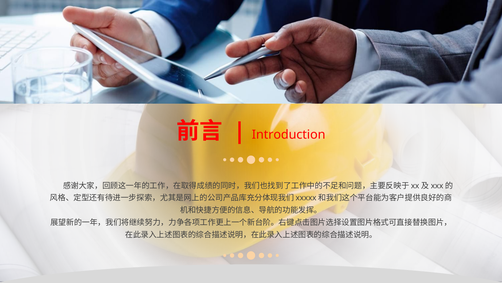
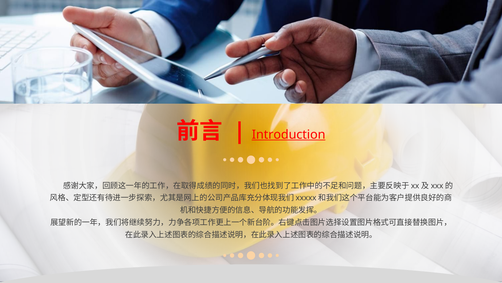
Introduction underline: none -> present
